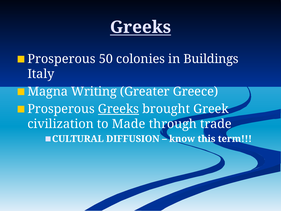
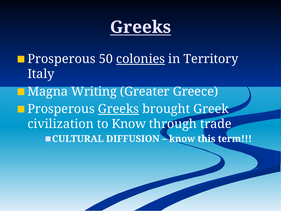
colonies underline: none -> present
Buildings: Buildings -> Territory
to Made: Made -> Know
